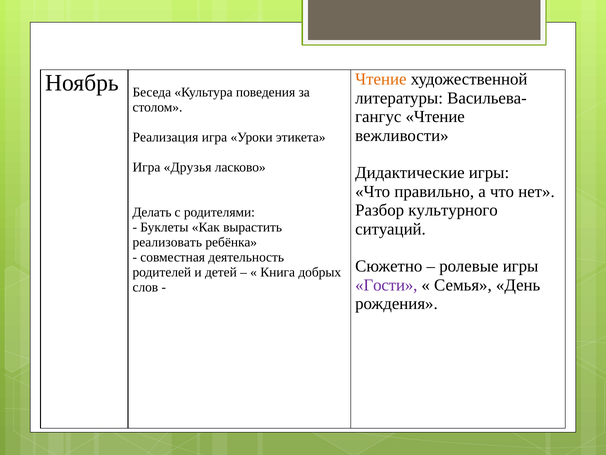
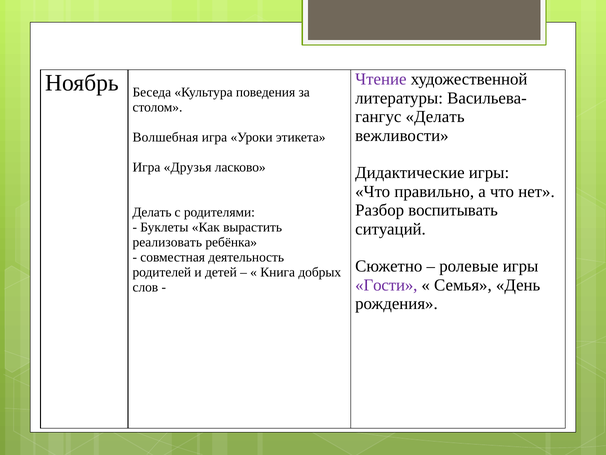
Чтение at (381, 79) colour: orange -> purple
Чтение at (435, 117): Чтение -> Делать
Реализация: Реализация -> Волшебная
культурного: культурного -> воспитывать
